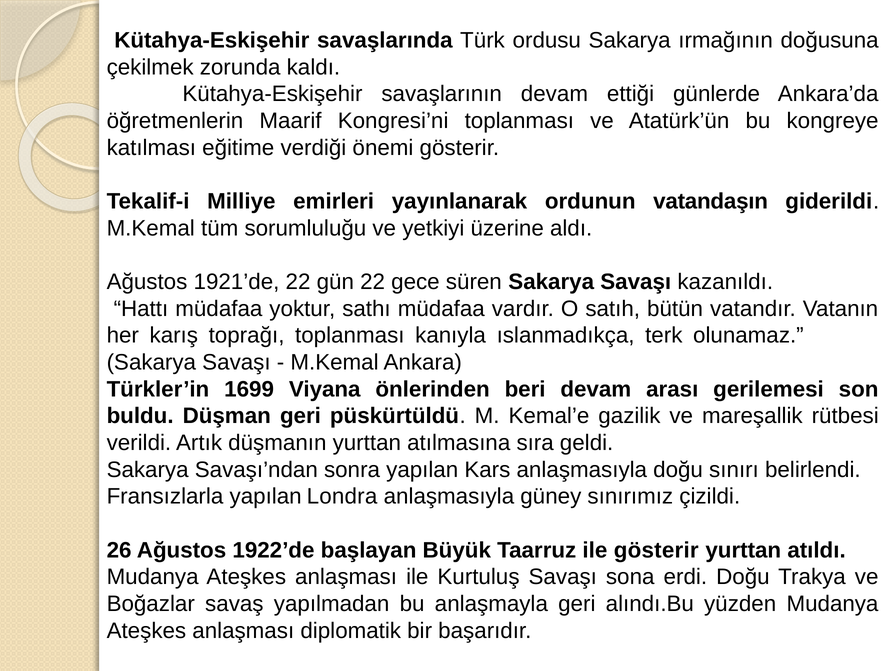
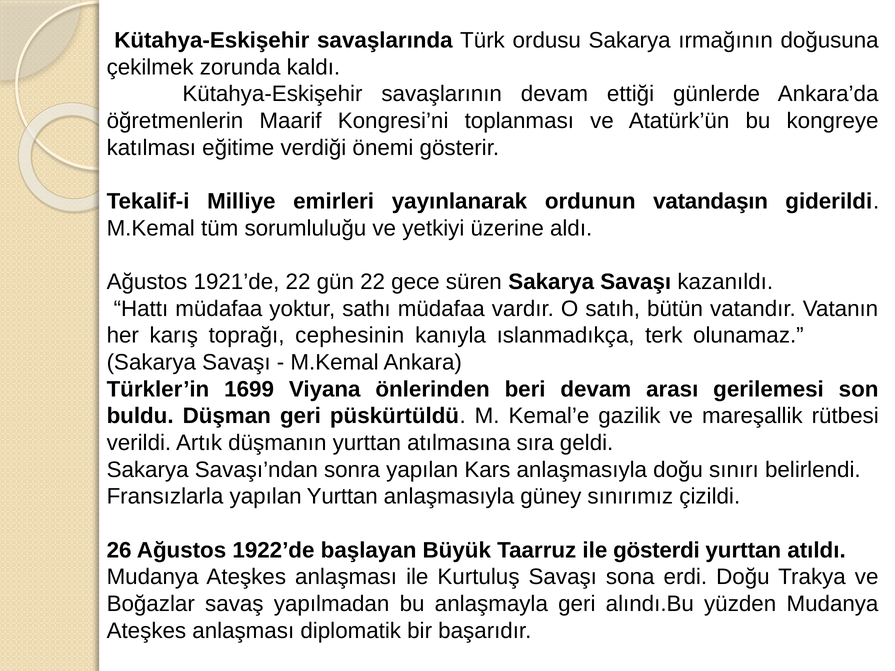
toprağı toplanması: toplanması -> cephesinin
yapılan Londra: Londra -> Yurttan
ile gösterir: gösterir -> gösterdi
